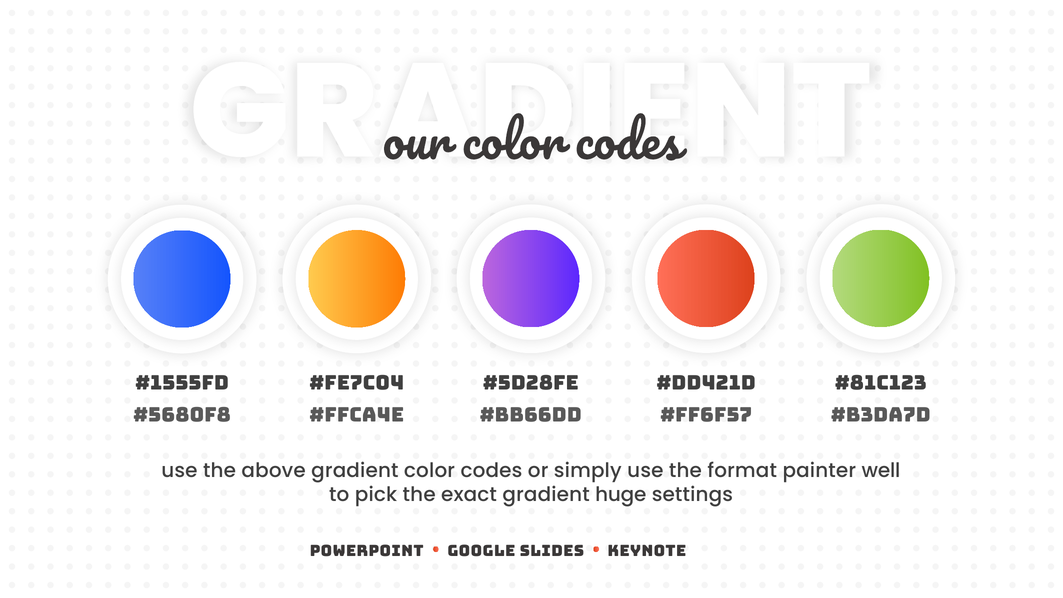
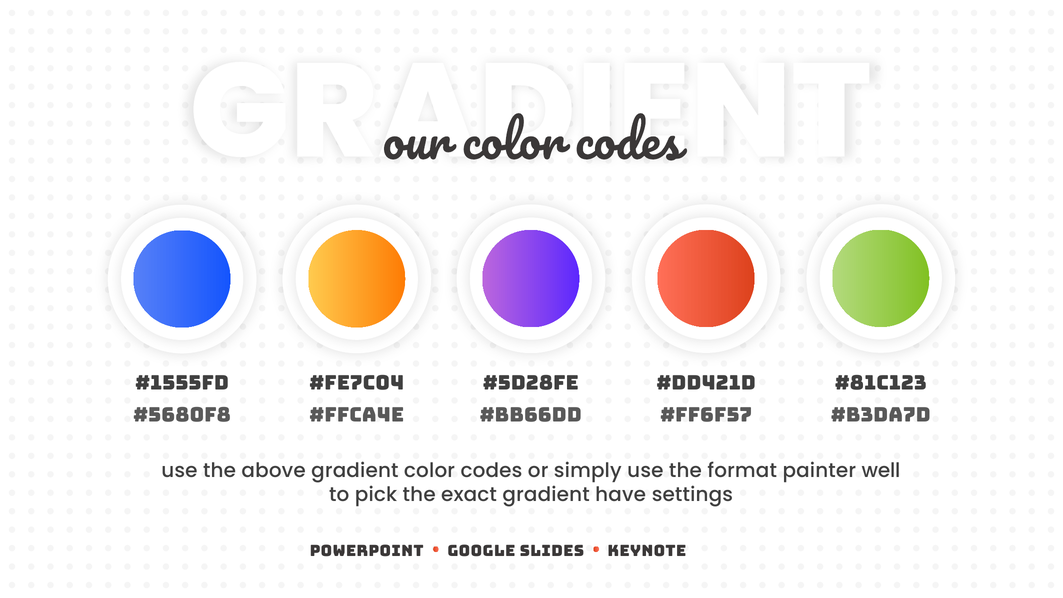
huge: huge -> have
